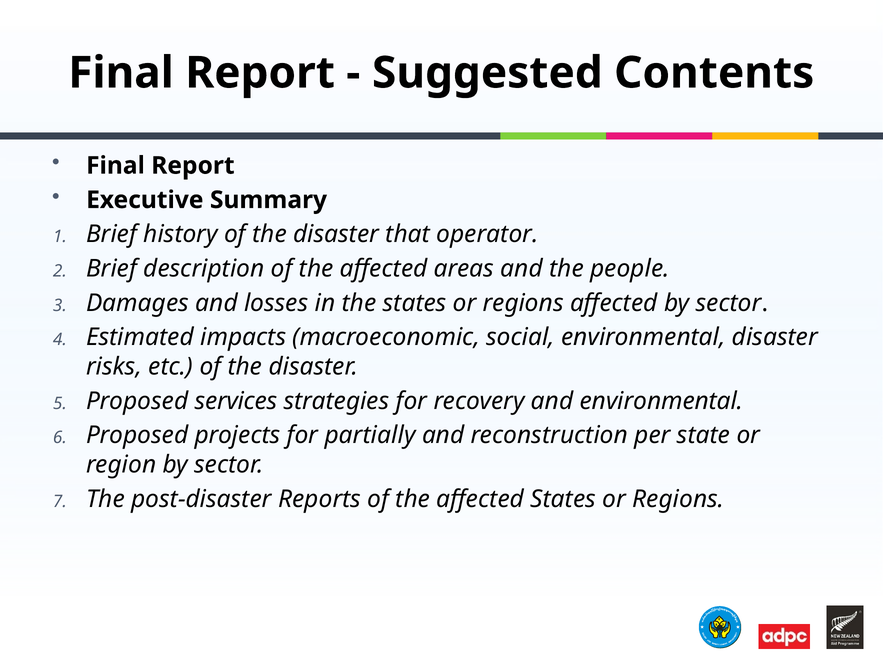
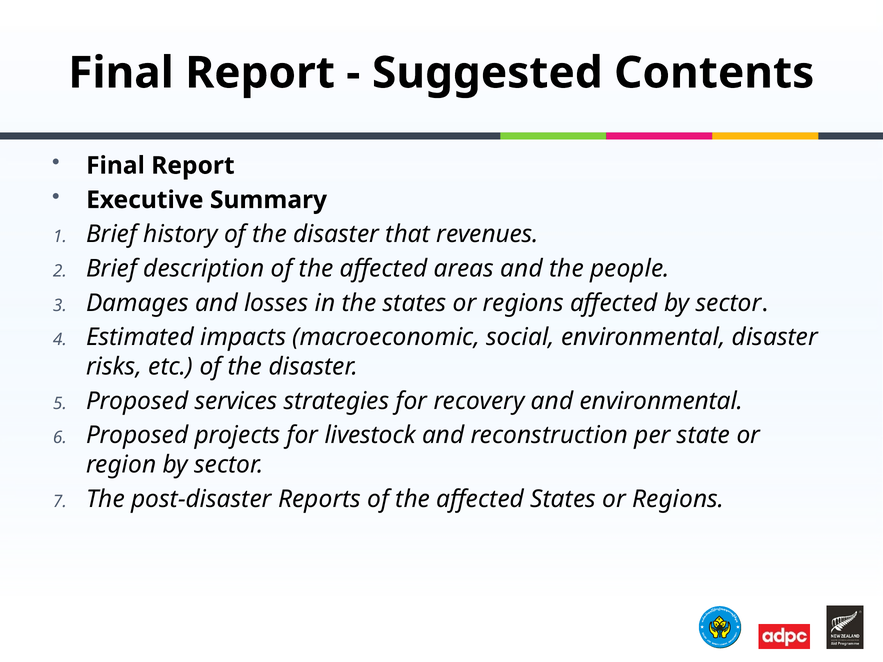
operator: operator -> revenues
partially: partially -> livestock
